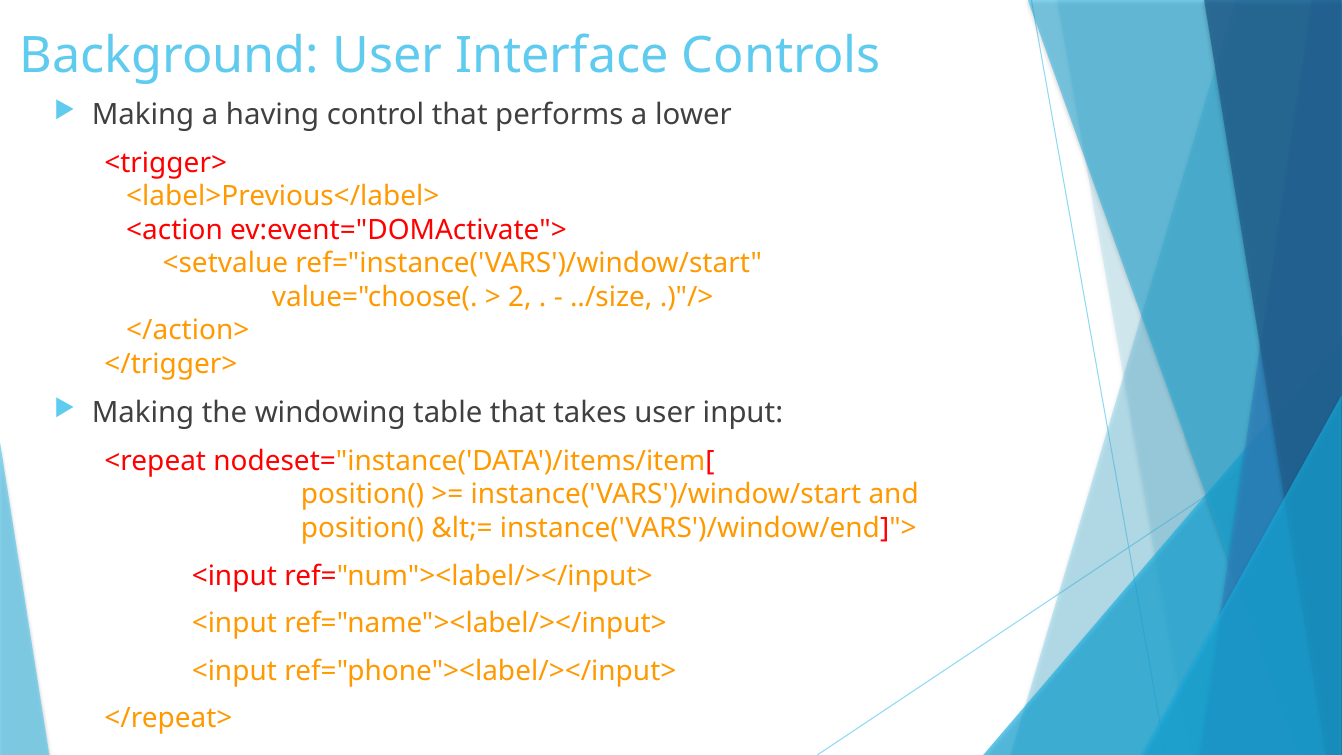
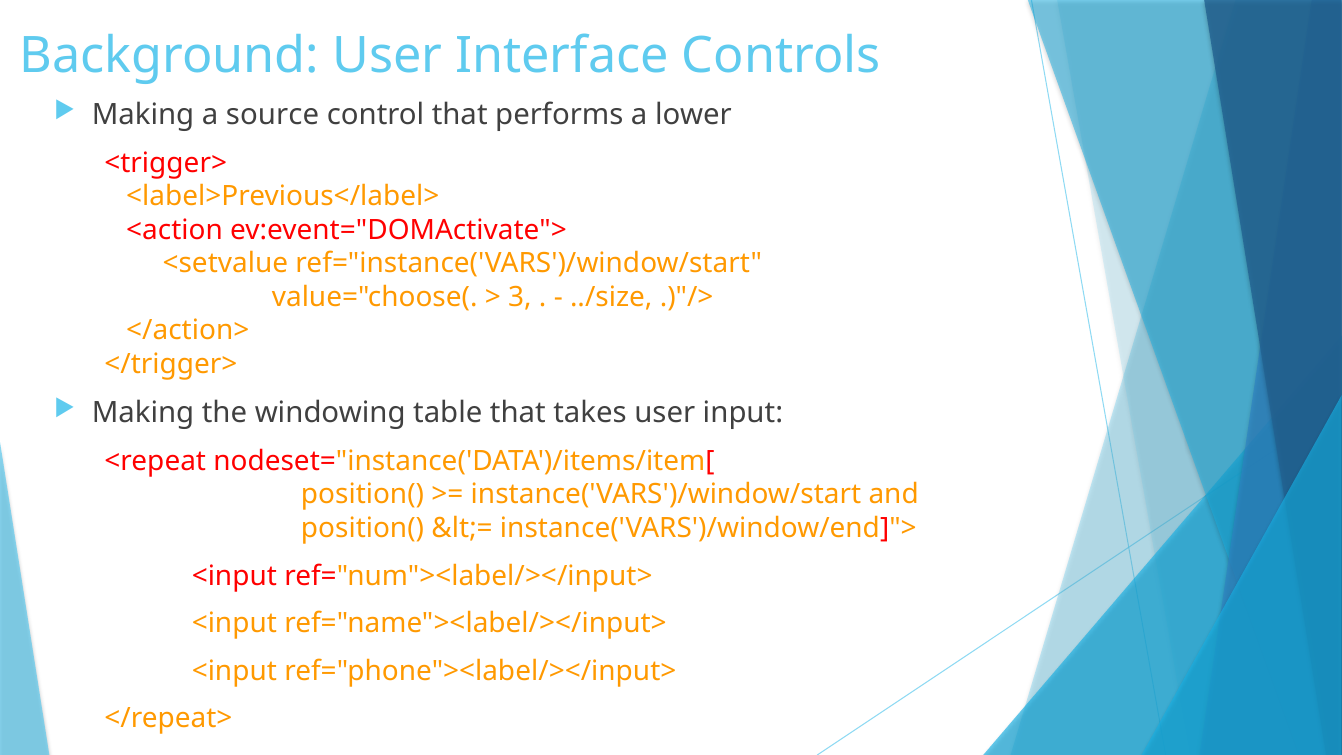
having: having -> source
2: 2 -> 3
